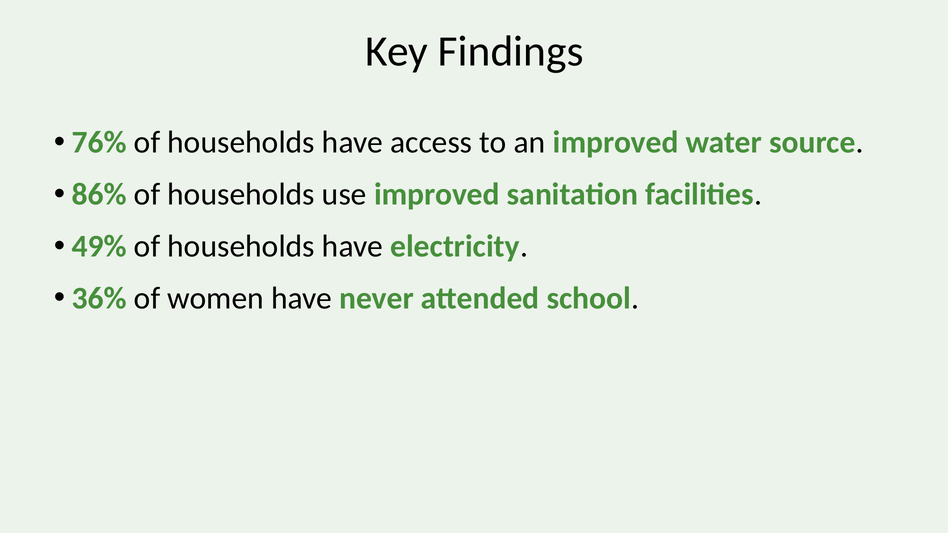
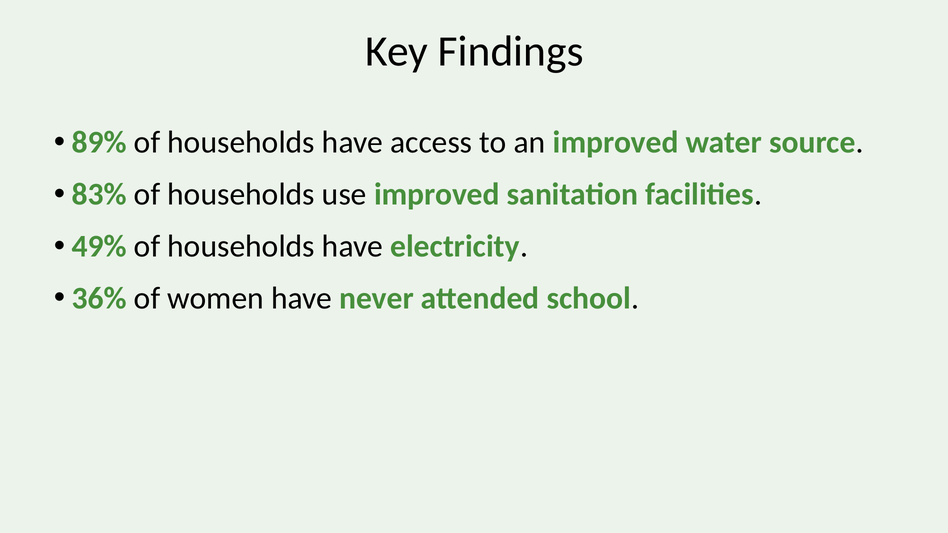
76%: 76% -> 89%
86%: 86% -> 83%
